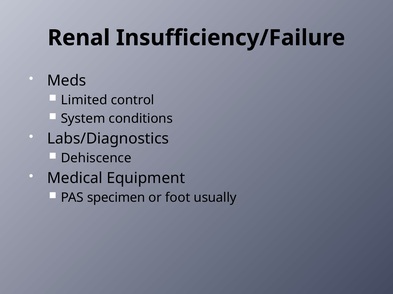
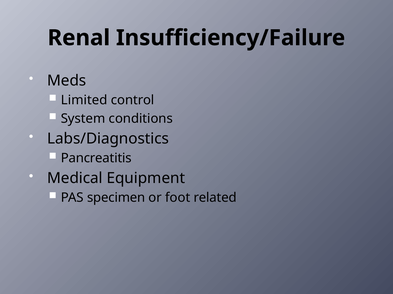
Dehiscence: Dehiscence -> Pancreatitis
usually: usually -> related
